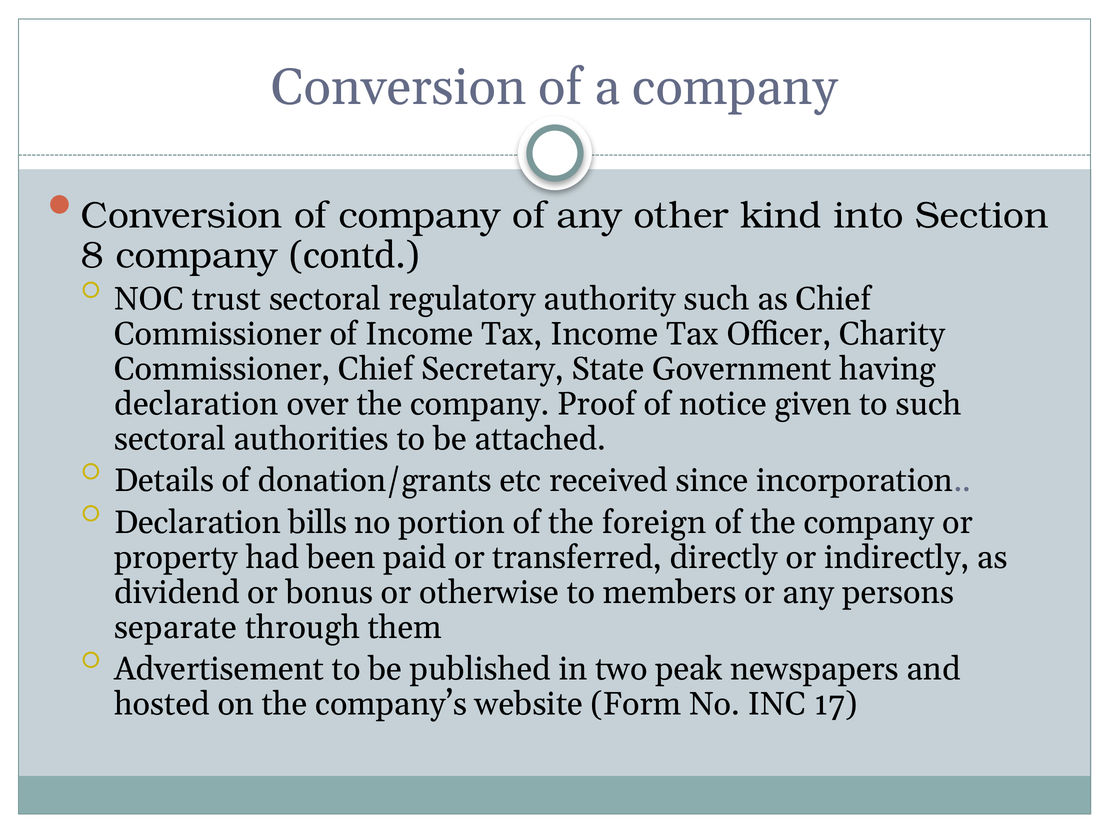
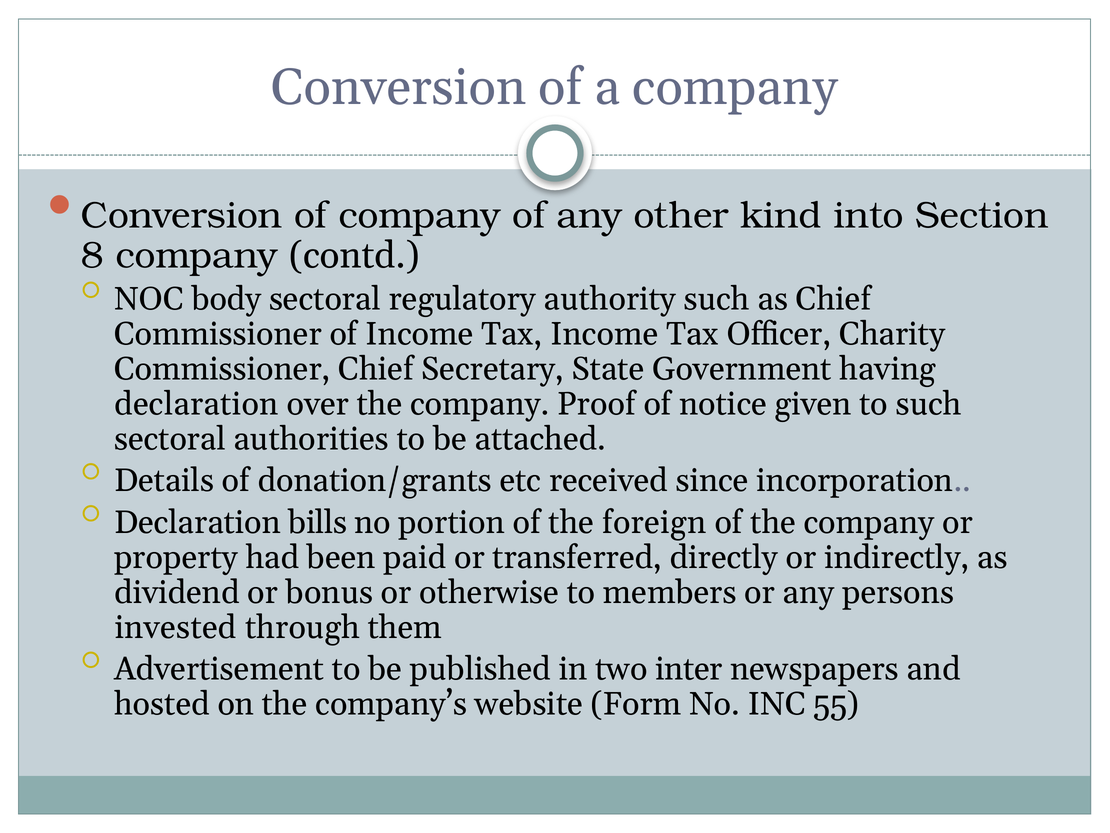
trust: trust -> body
separate: separate -> invested
peak: peak -> inter
17: 17 -> 55
